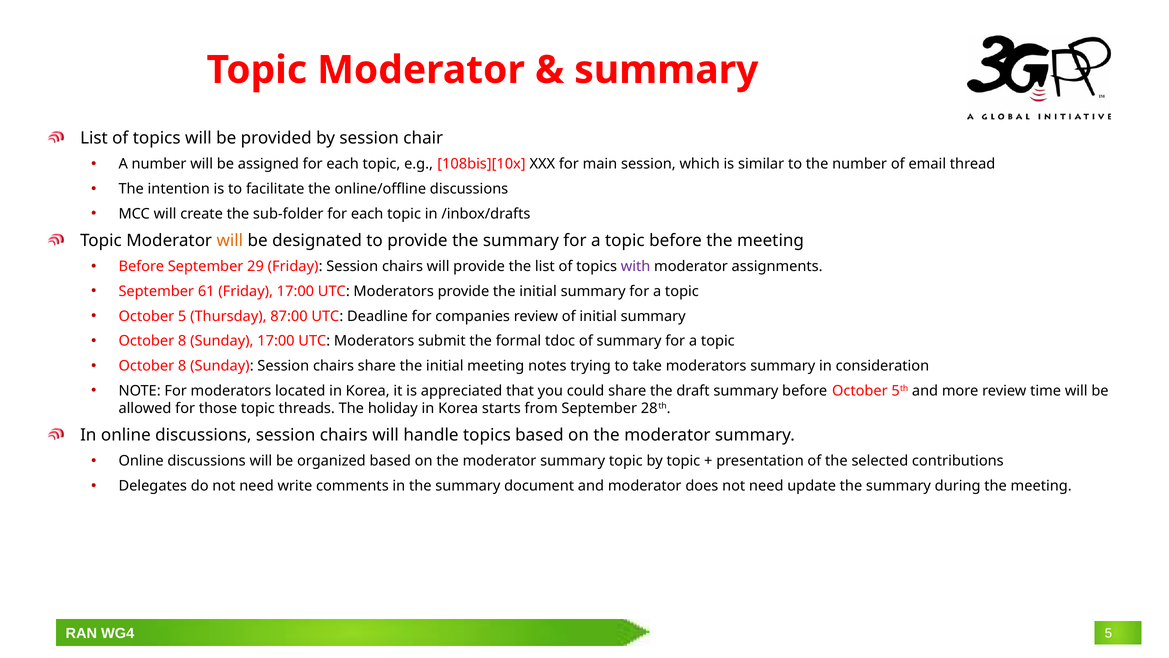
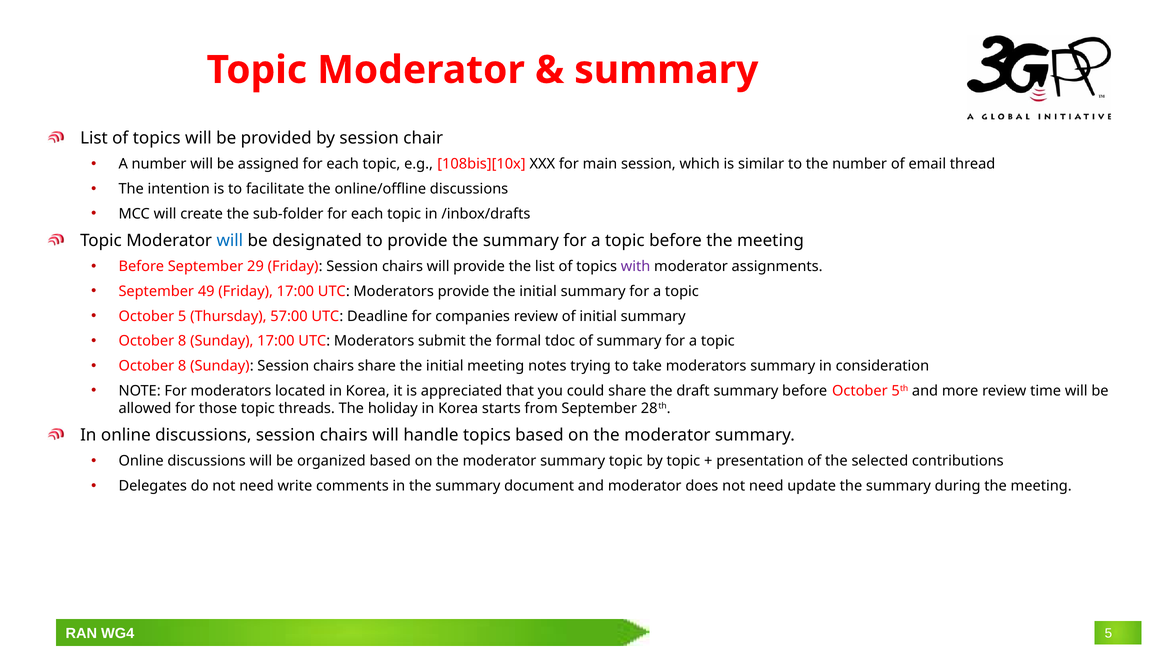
will at (230, 240) colour: orange -> blue
61: 61 -> 49
87:00: 87:00 -> 57:00
